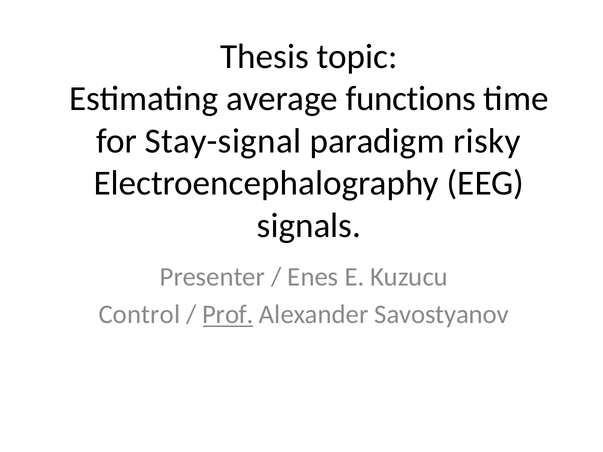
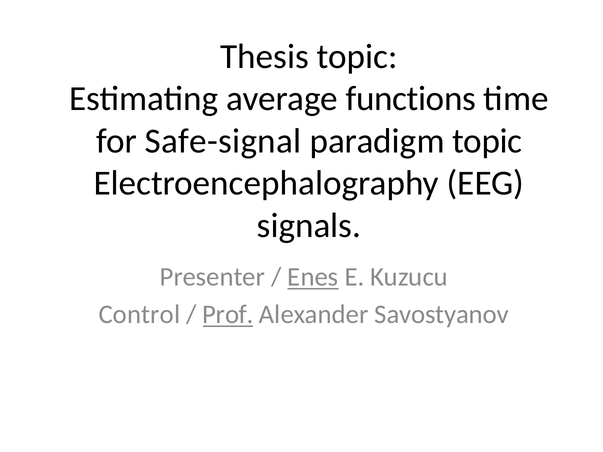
Stay-signal: Stay-signal -> Safe-signal
paradigm risky: risky -> topic
Enes underline: none -> present
